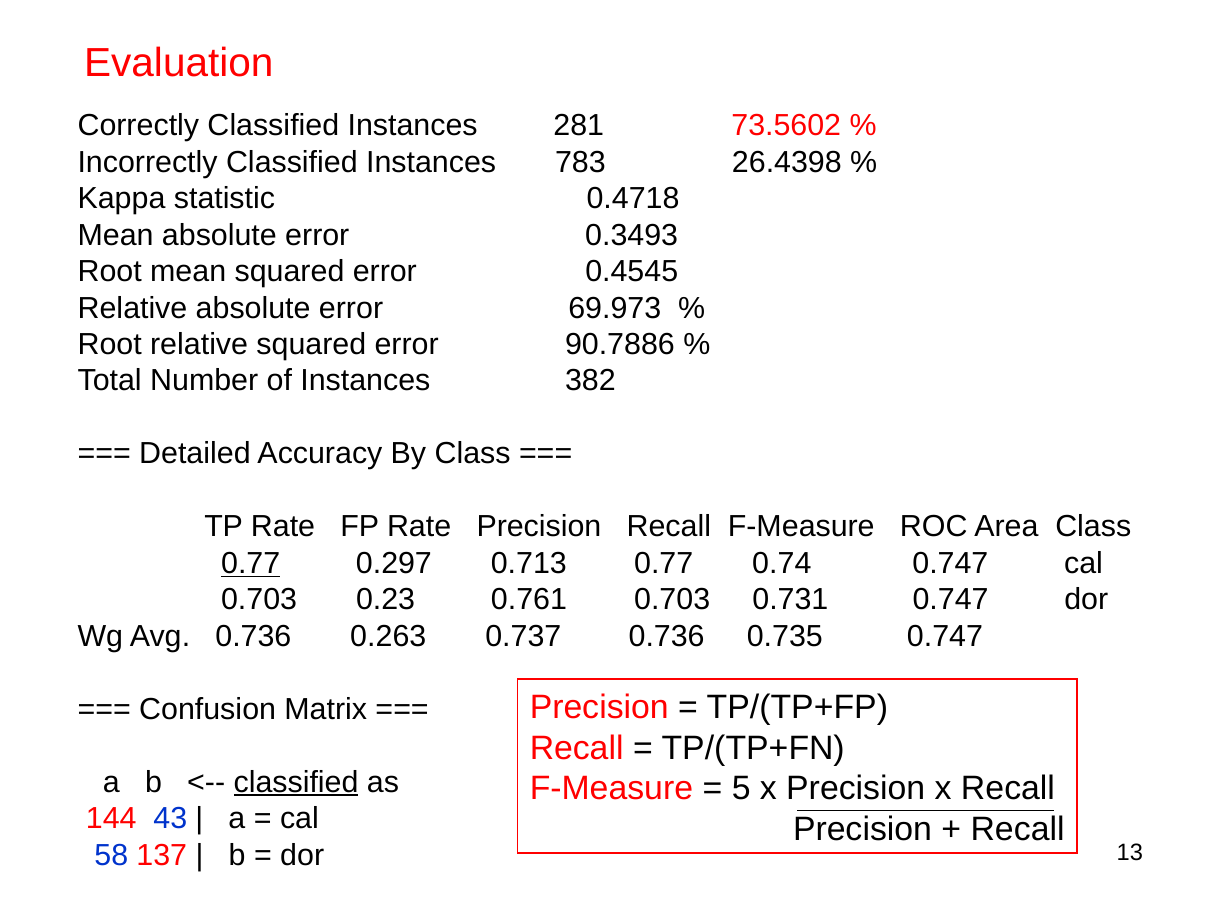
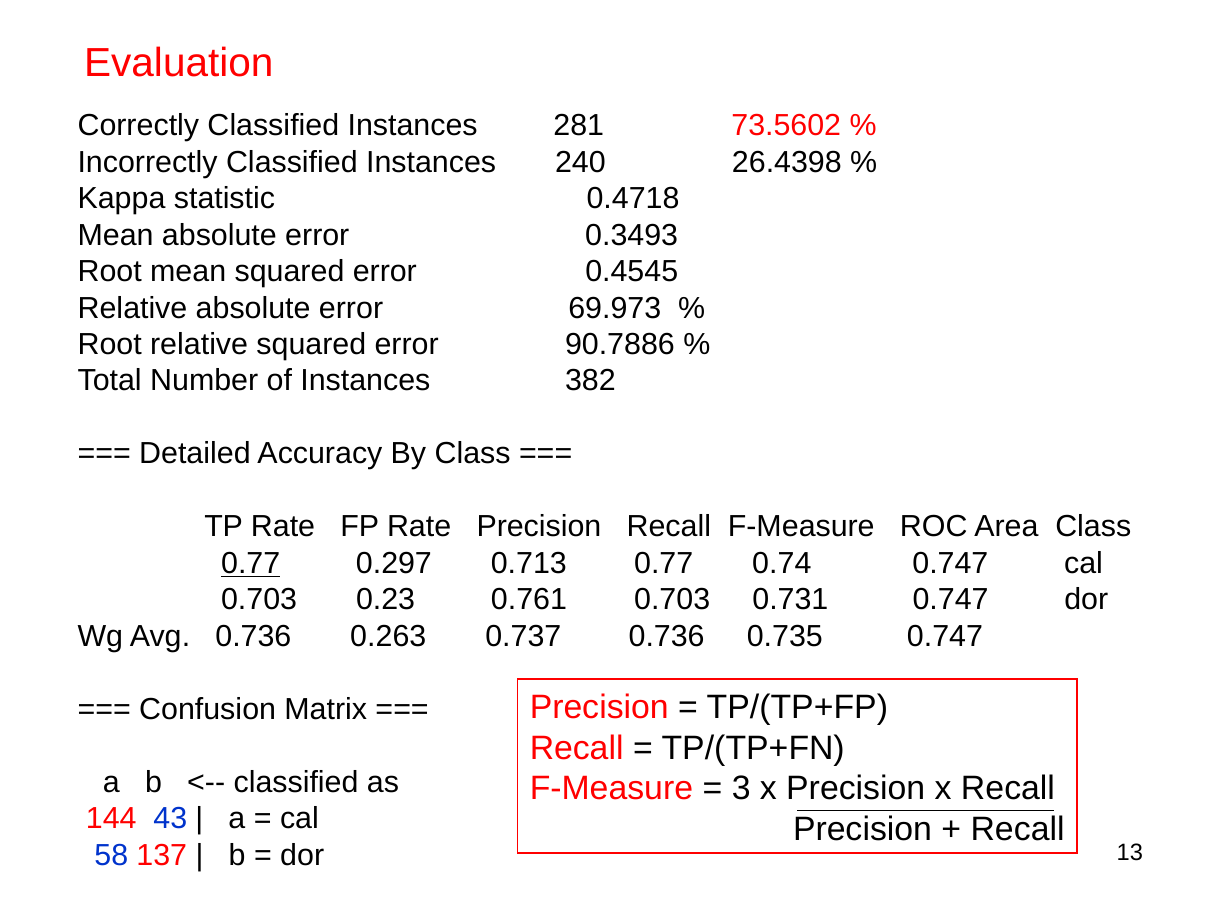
783: 783 -> 240
classified at (296, 782) underline: present -> none
5: 5 -> 3
